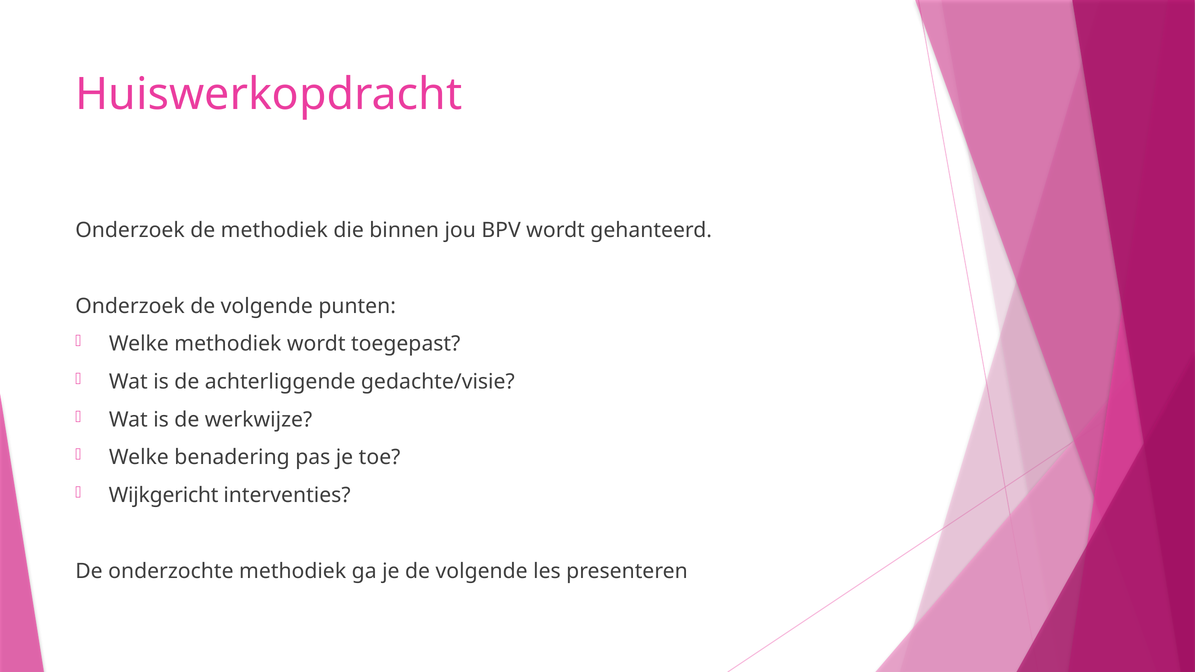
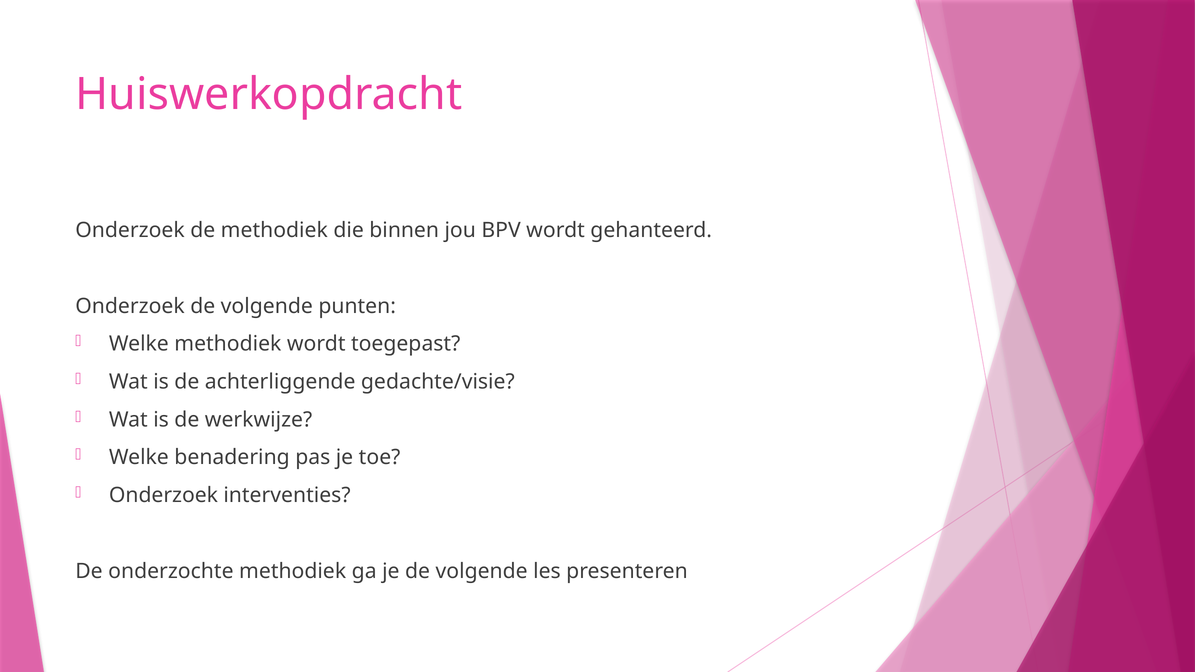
Wijkgericht at (164, 495): Wijkgericht -> Onderzoek
